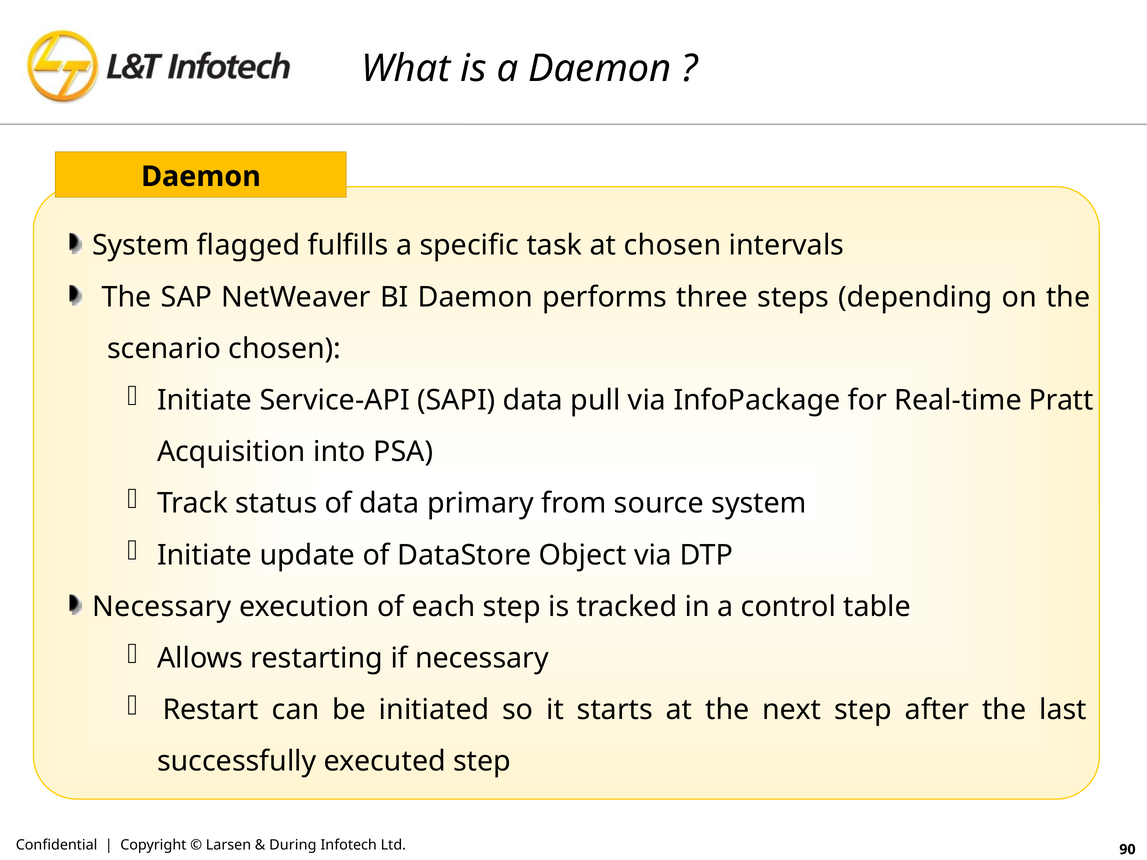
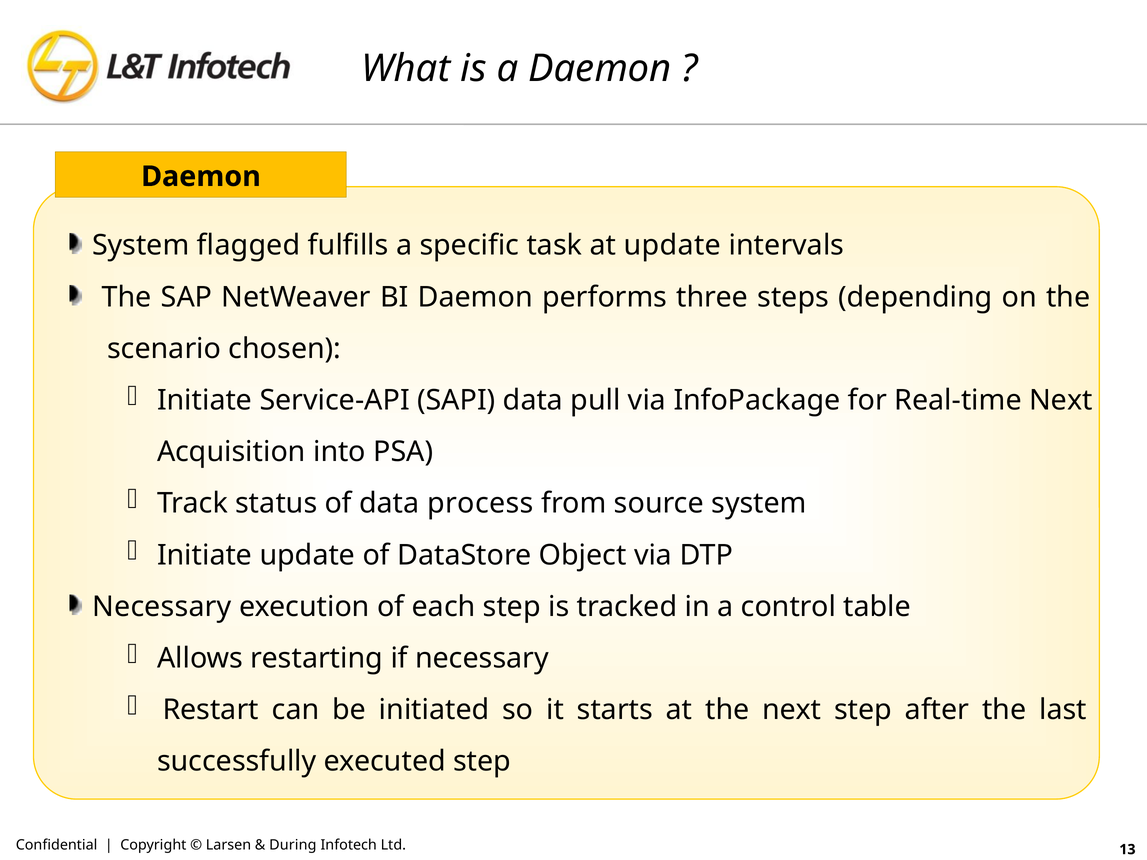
at chosen: chosen -> update
Real-time Pratt: Pratt -> Next
primary: primary -> process
90: 90 -> 13
